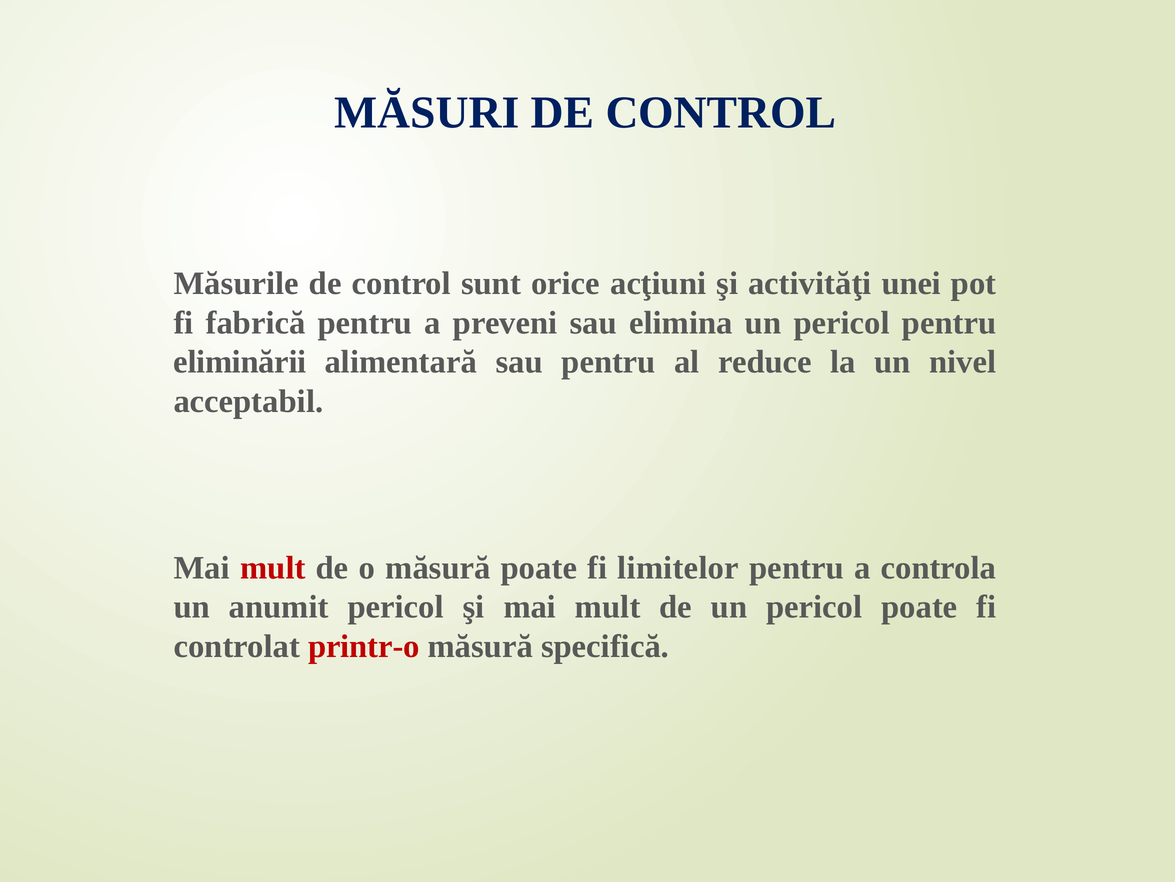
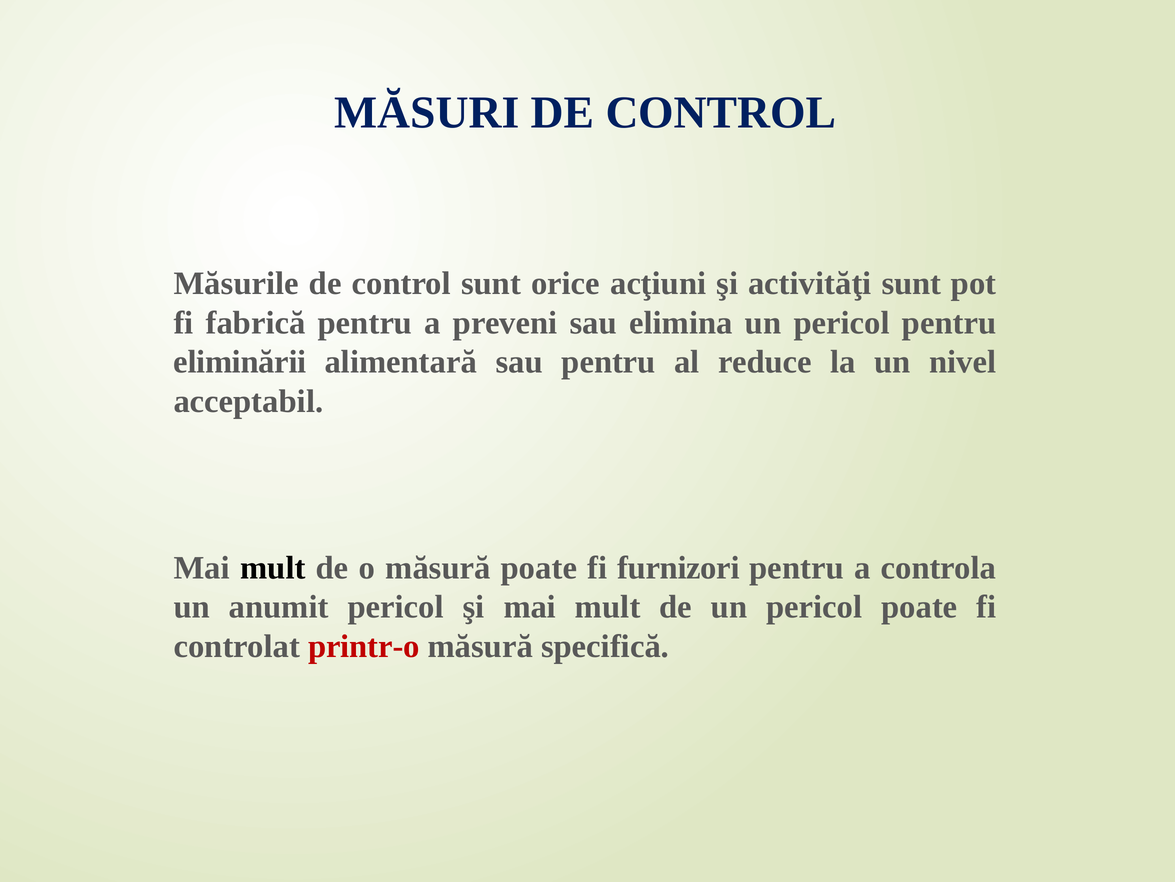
activităţi unei: unei -> sunt
mult at (273, 567) colour: red -> black
limitelor: limitelor -> furnizori
